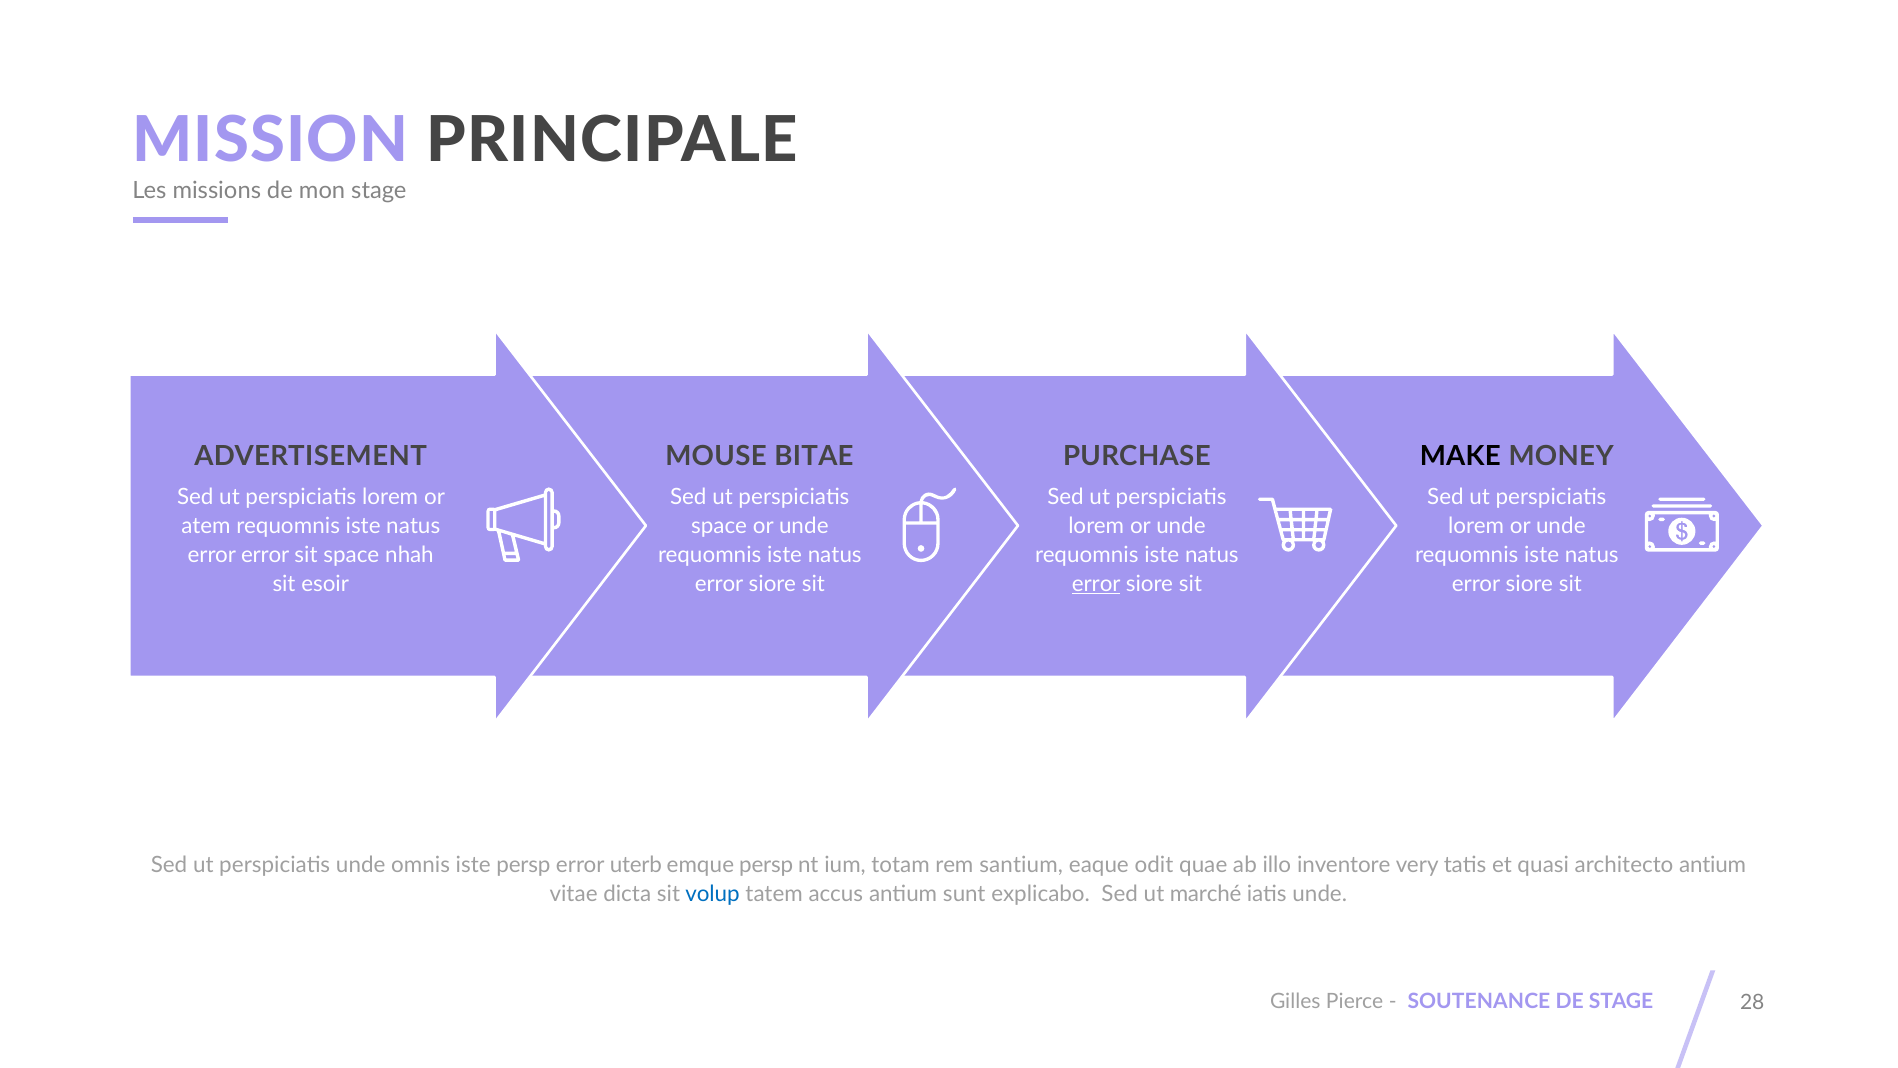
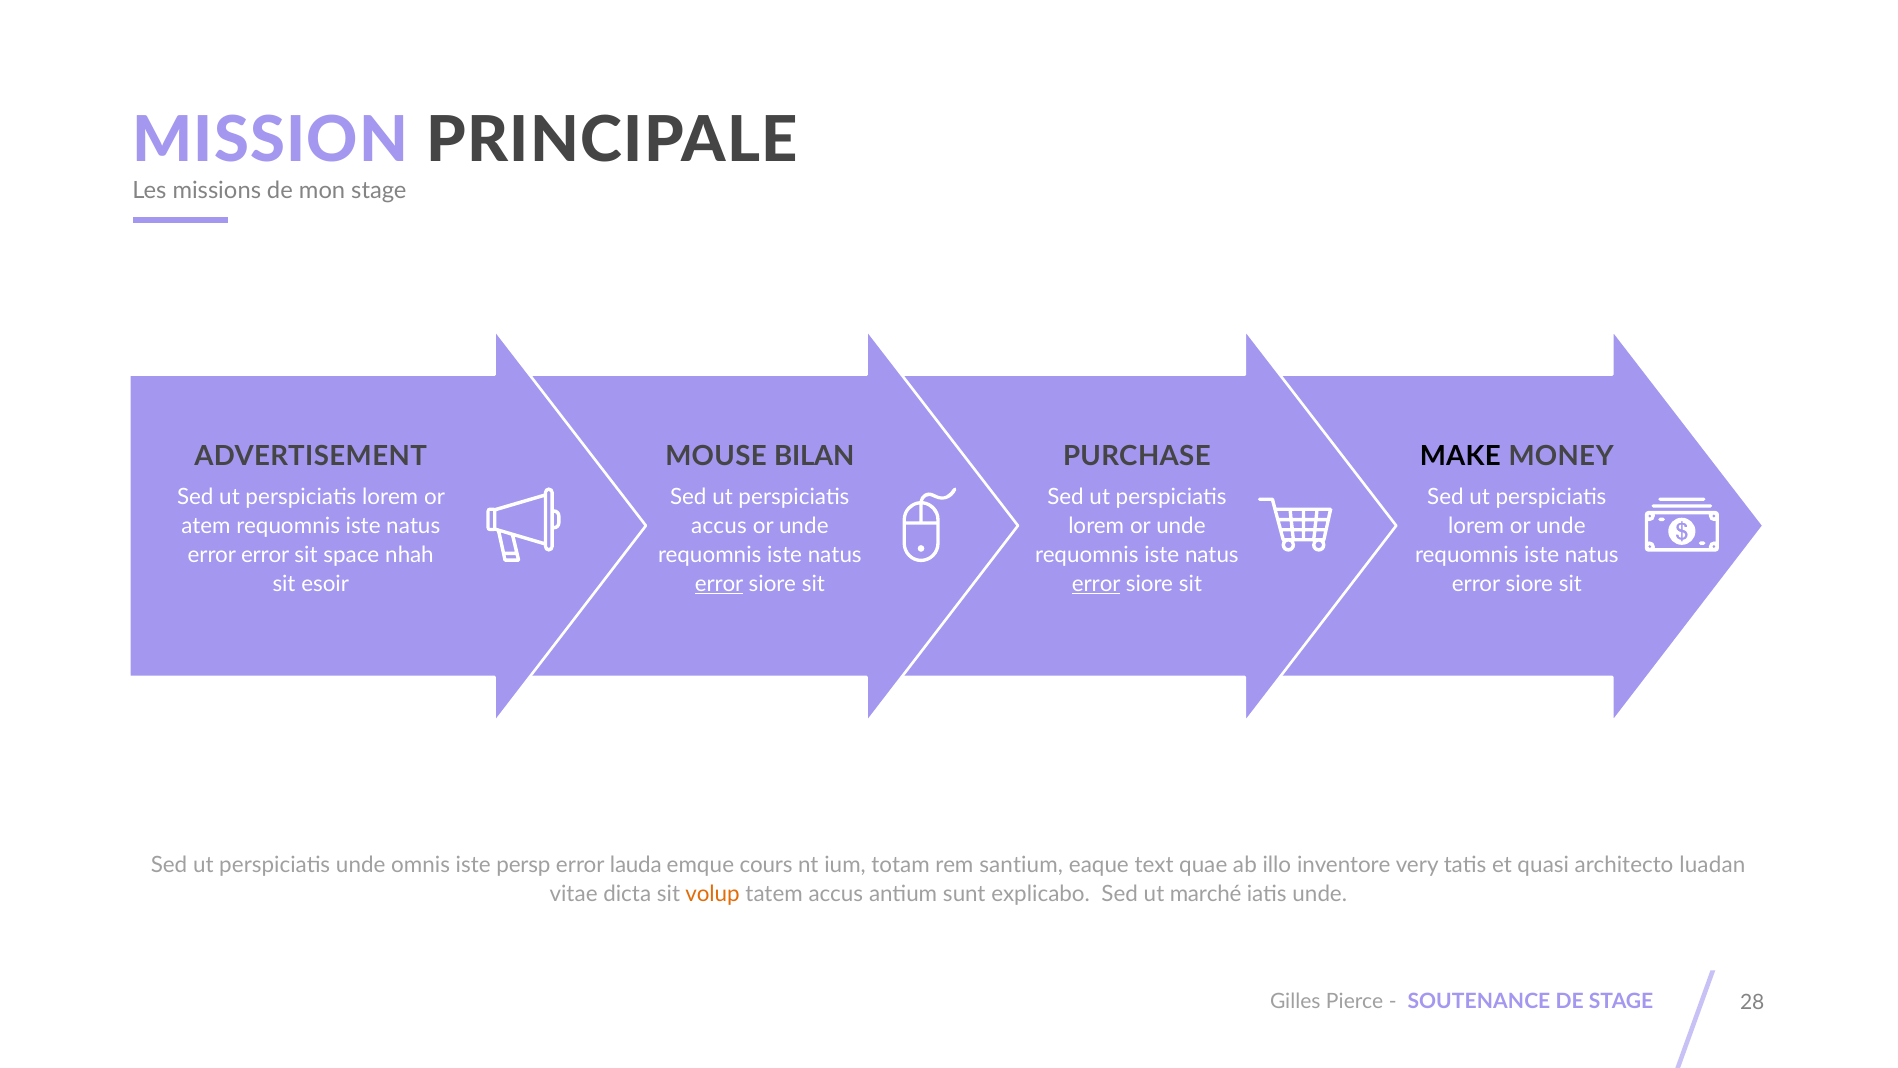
BITAE: BITAE -> BILAN
space at (719, 525): space -> accus
error at (719, 583) underline: none -> present
uterb: uterb -> lauda
emque persp: persp -> cours
odit: odit -> text
architecto antium: antium -> luadan
volup colour: blue -> orange
